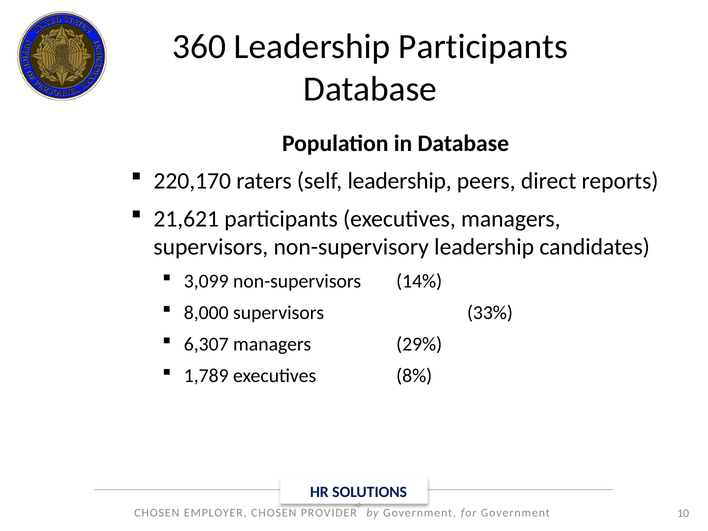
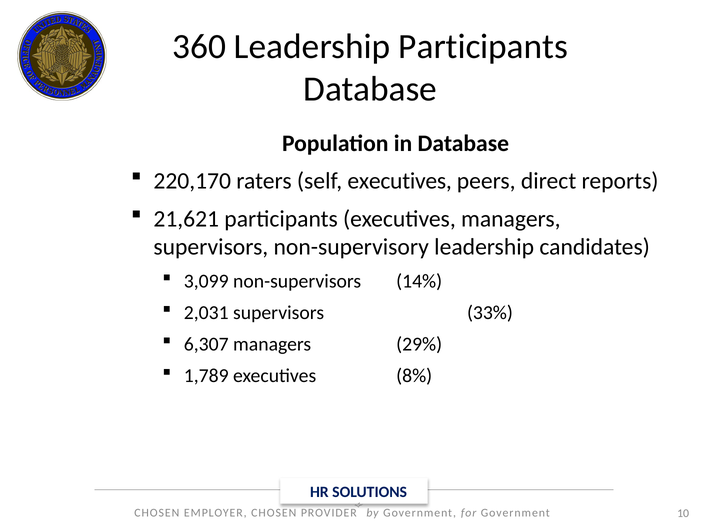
self leadership: leadership -> executives
8,000: 8,000 -> 2,031
